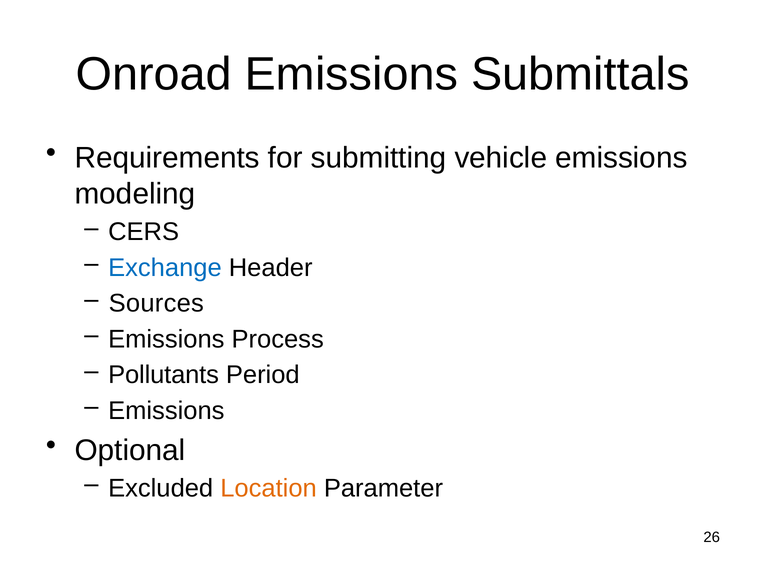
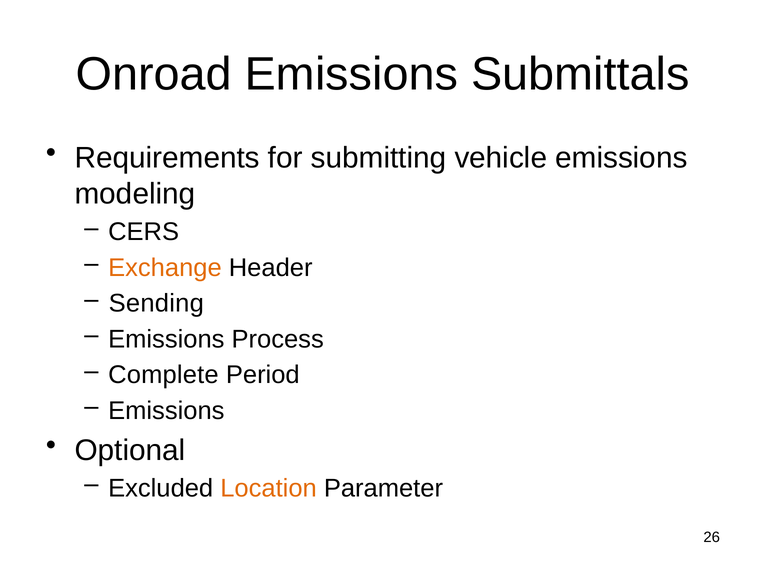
Exchange colour: blue -> orange
Sources: Sources -> Sending
Pollutants: Pollutants -> Complete
